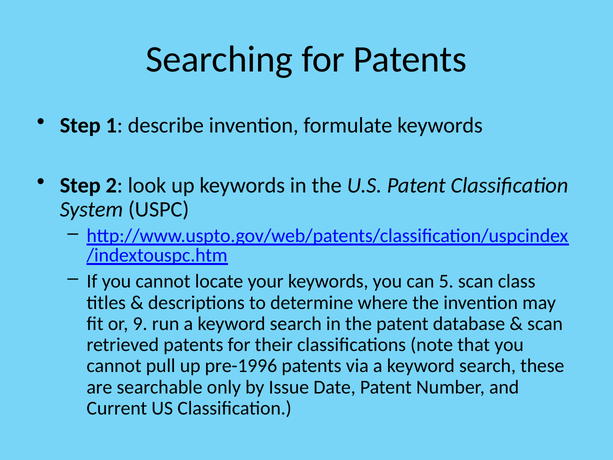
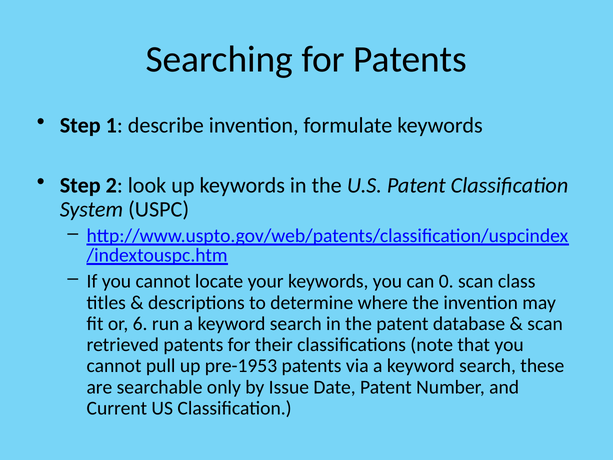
5: 5 -> 0
9: 9 -> 6
pre-1996: pre-1996 -> pre-1953
